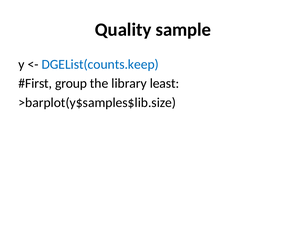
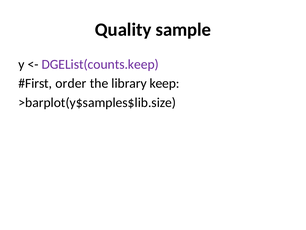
DGEList(counts.keep colour: blue -> purple
group: group -> order
least: least -> keep
